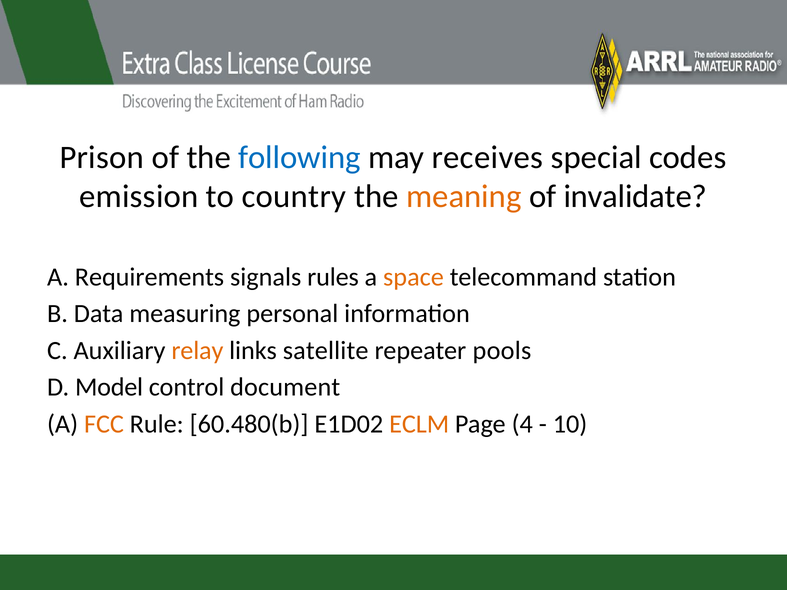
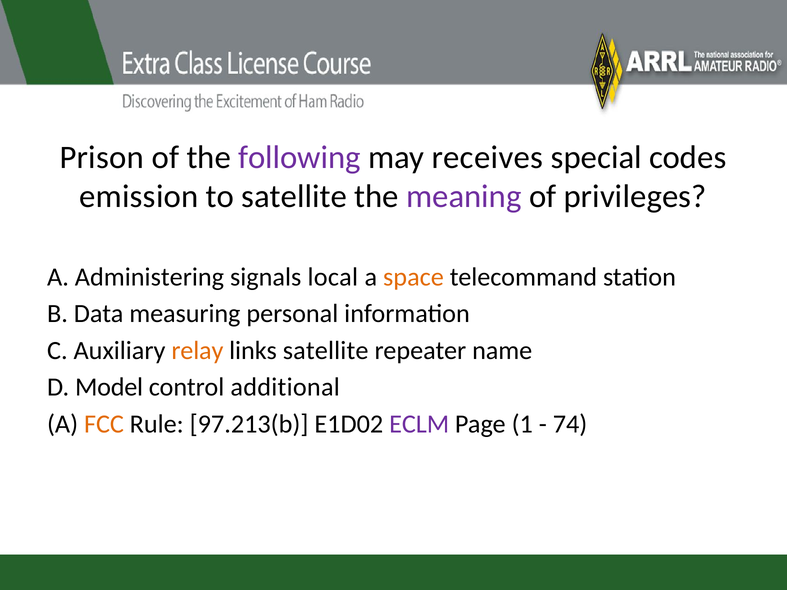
following colour: blue -> purple
to country: country -> satellite
meaning colour: orange -> purple
invalidate: invalidate -> privileges
Requirements: Requirements -> Administering
rules: rules -> local
pools: pools -> name
document: document -> additional
60.480(b: 60.480(b -> 97.213(b
ECLM colour: orange -> purple
4: 4 -> 1
10: 10 -> 74
